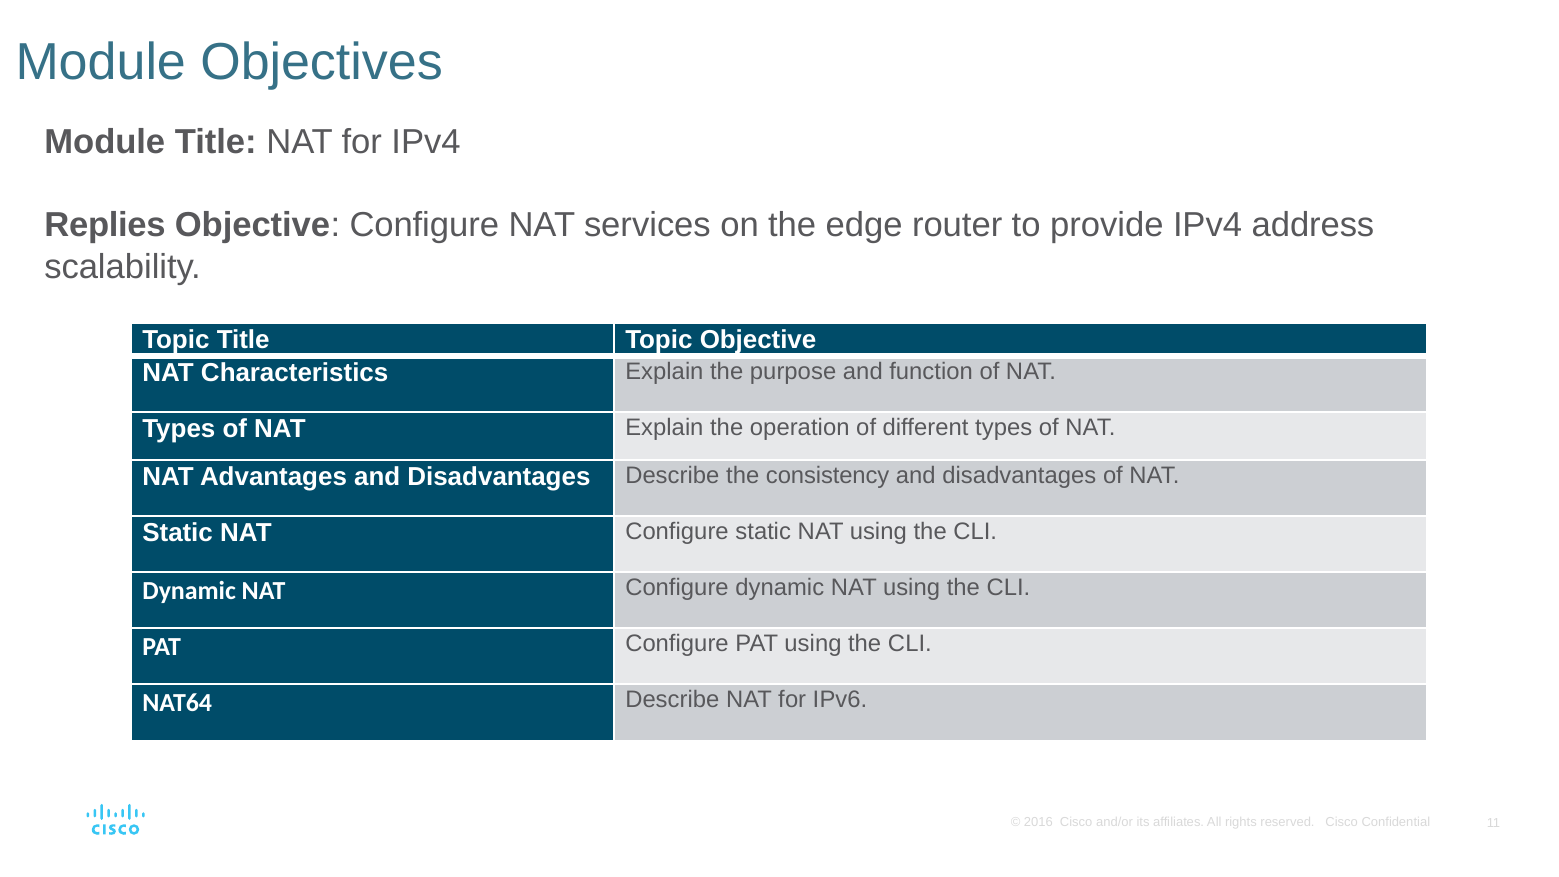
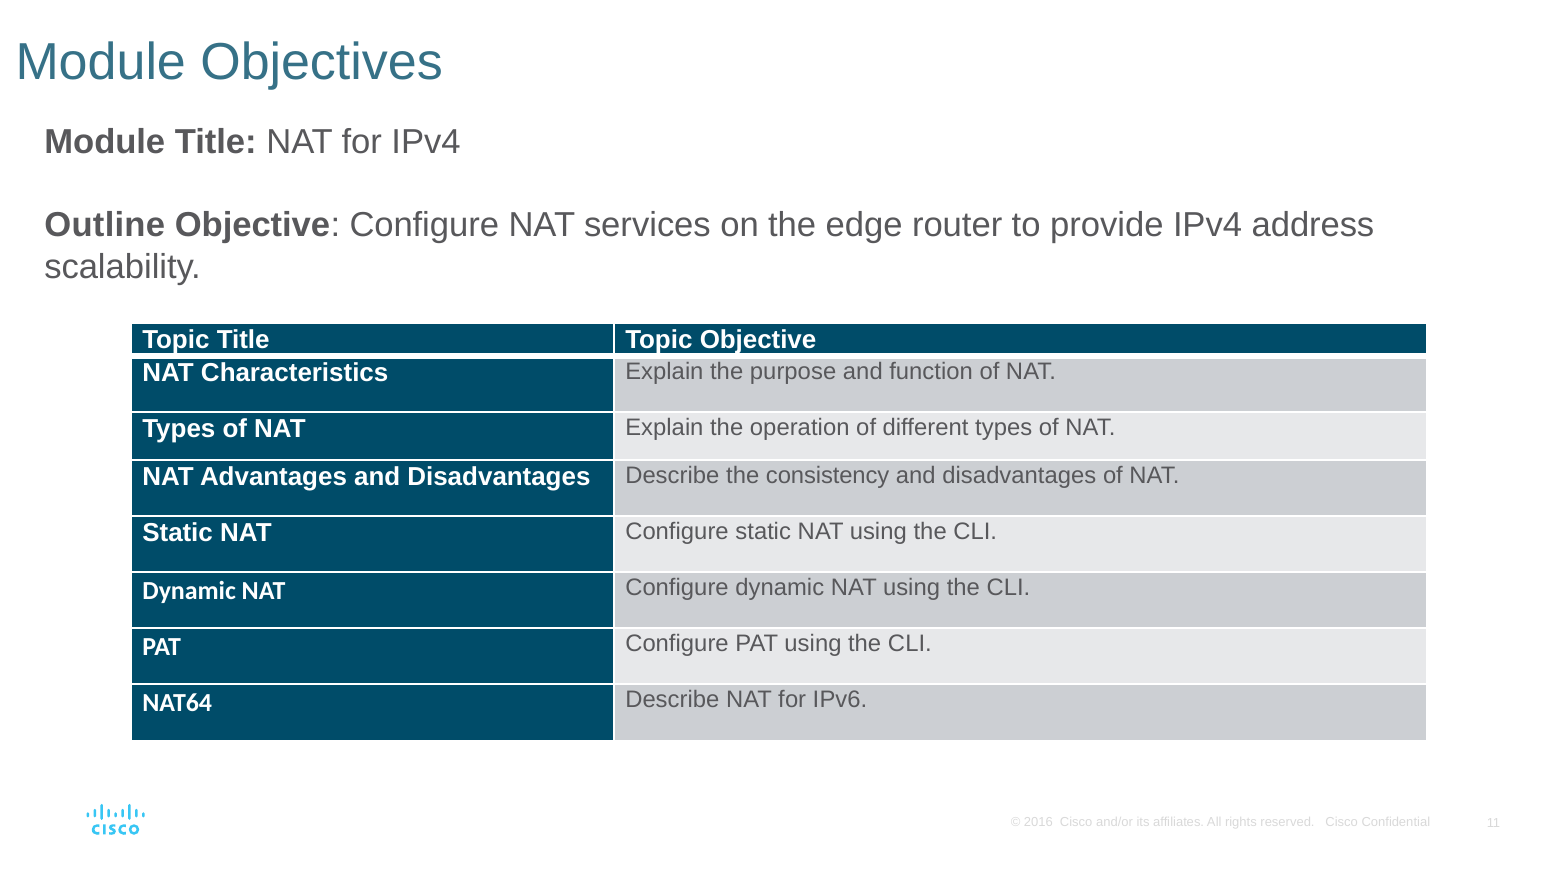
Replies: Replies -> Outline
